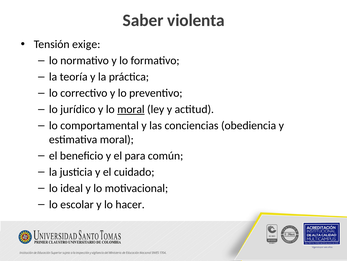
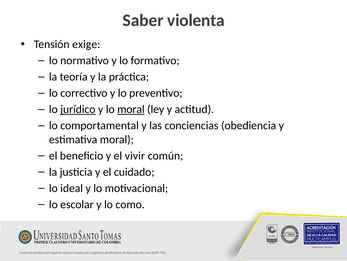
jurídico underline: none -> present
para: para -> vivir
hacer: hacer -> como
